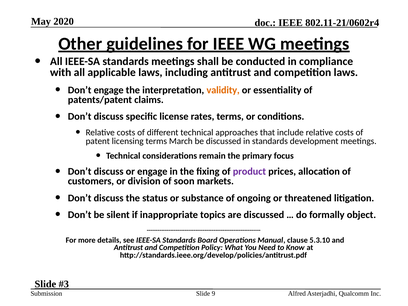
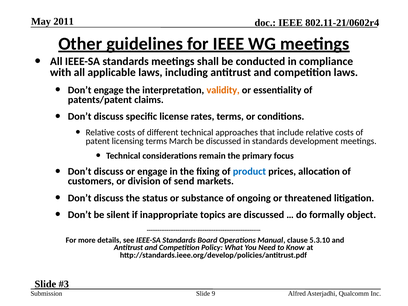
2020: 2020 -> 2011
product colour: purple -> blue
soon: soon -> send
